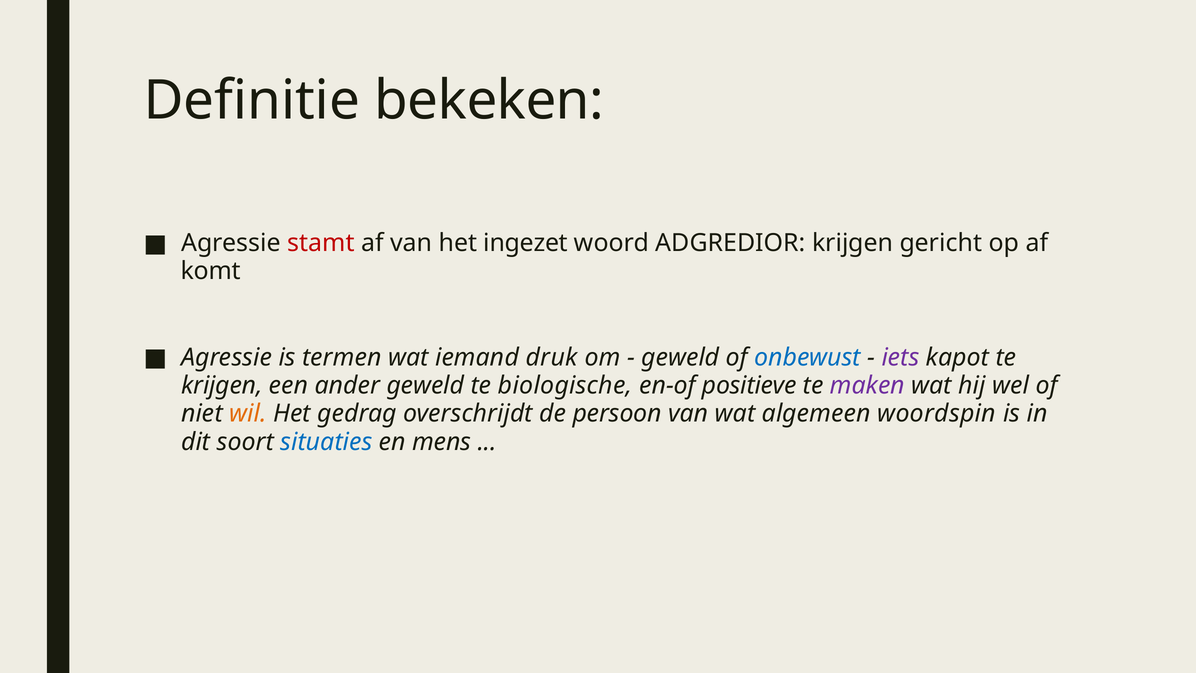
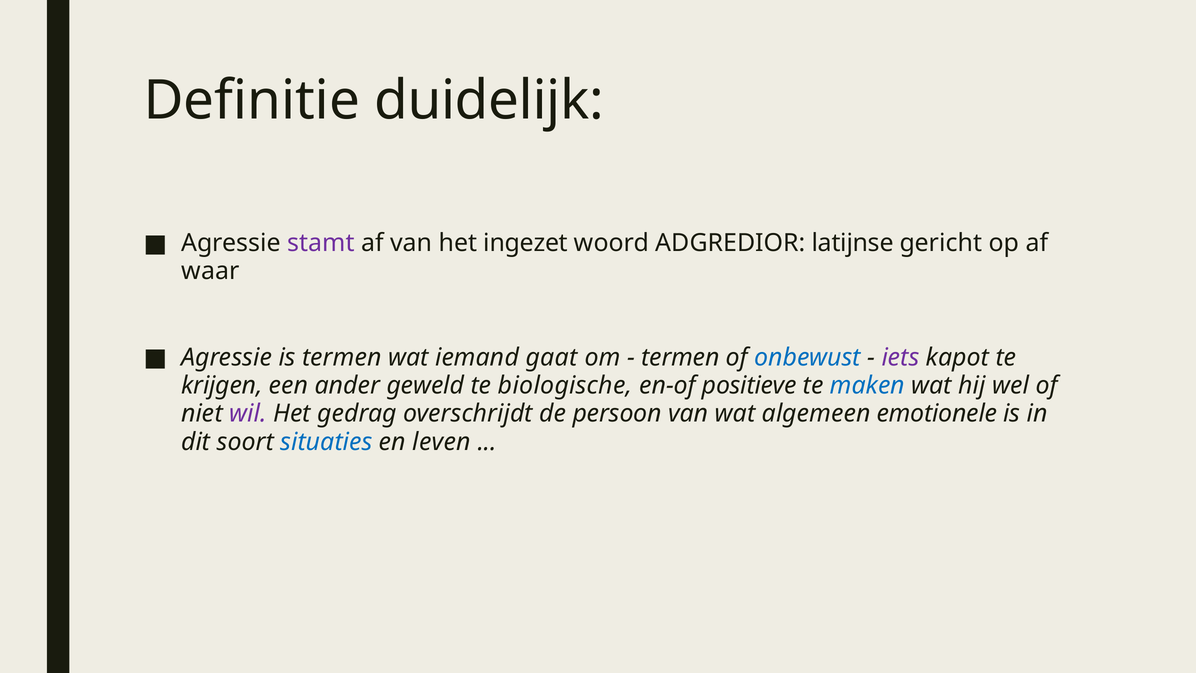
bekeken: bekeken -> duidelijk
stamt colour: red -> purple
ADGREDIOR krijgen: krijgen -> latijnse
komt: komt -> waar
druk: druk -> gaat
geweld at (680, 357): geweld -> termen
maken colour: purple -> blue
wil colour: orange -> purple
woordspin: woordspin -> emotionele
mens: mens -> leven
